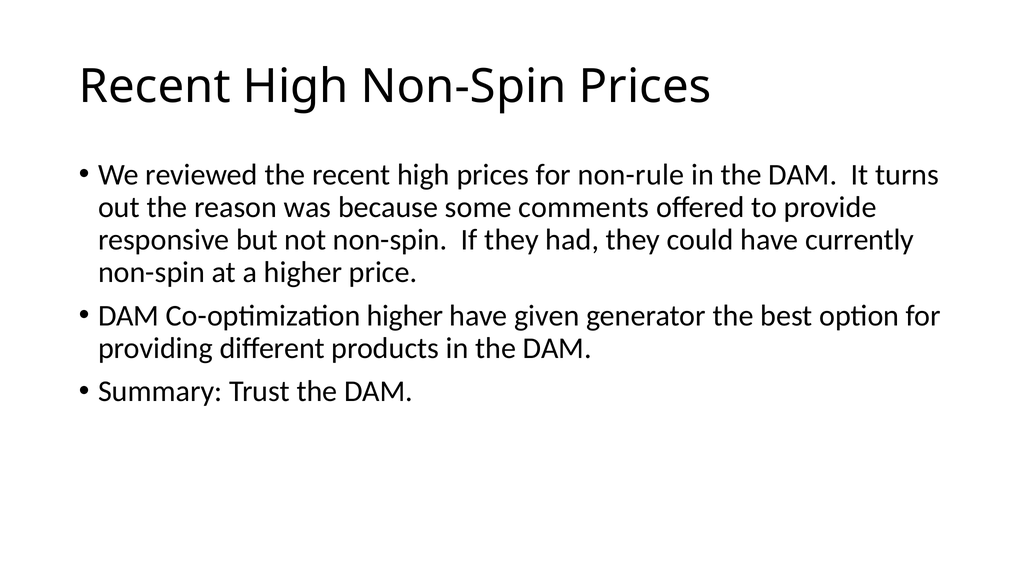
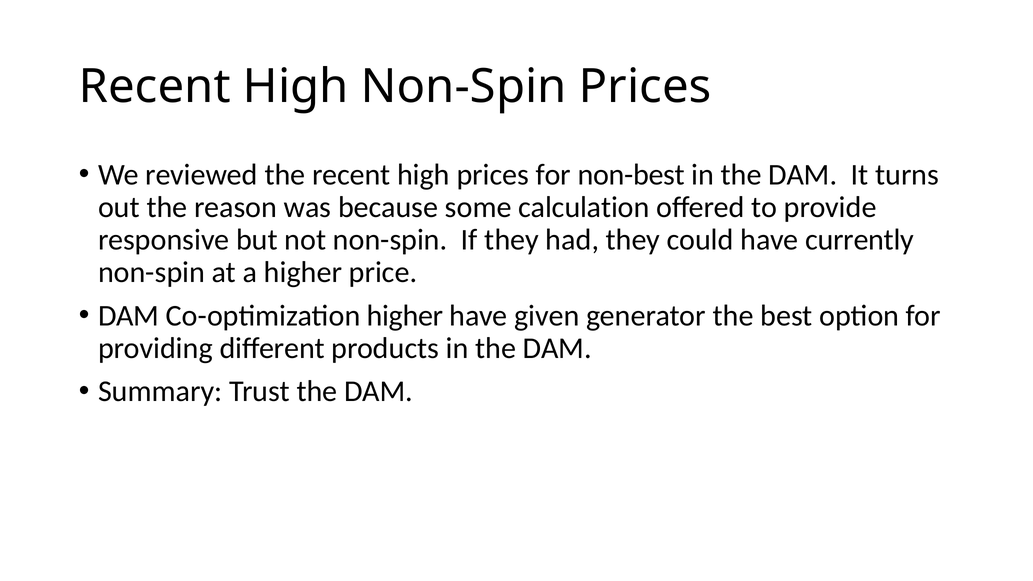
non-rule: non-rule -> non-best
comments: comments -> calculation
